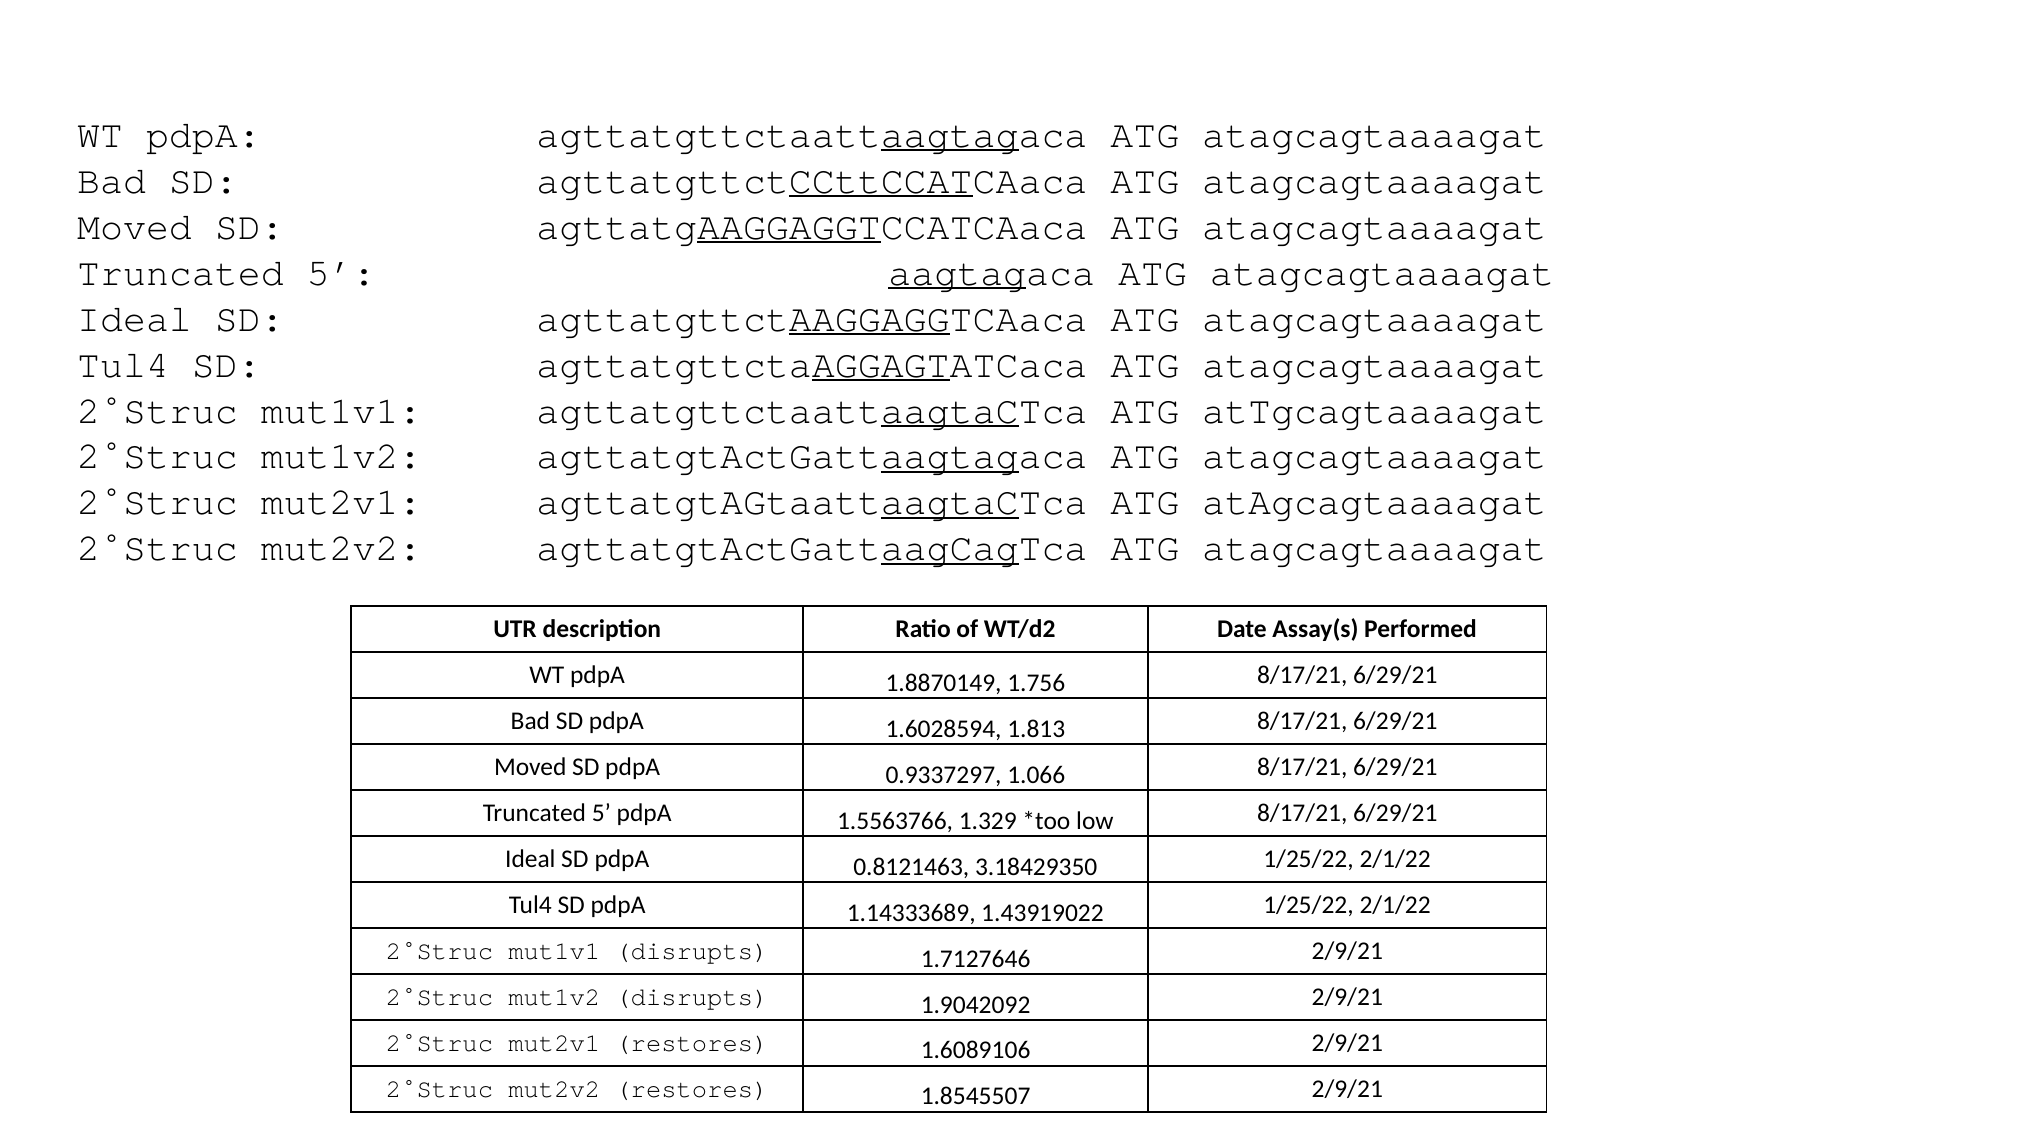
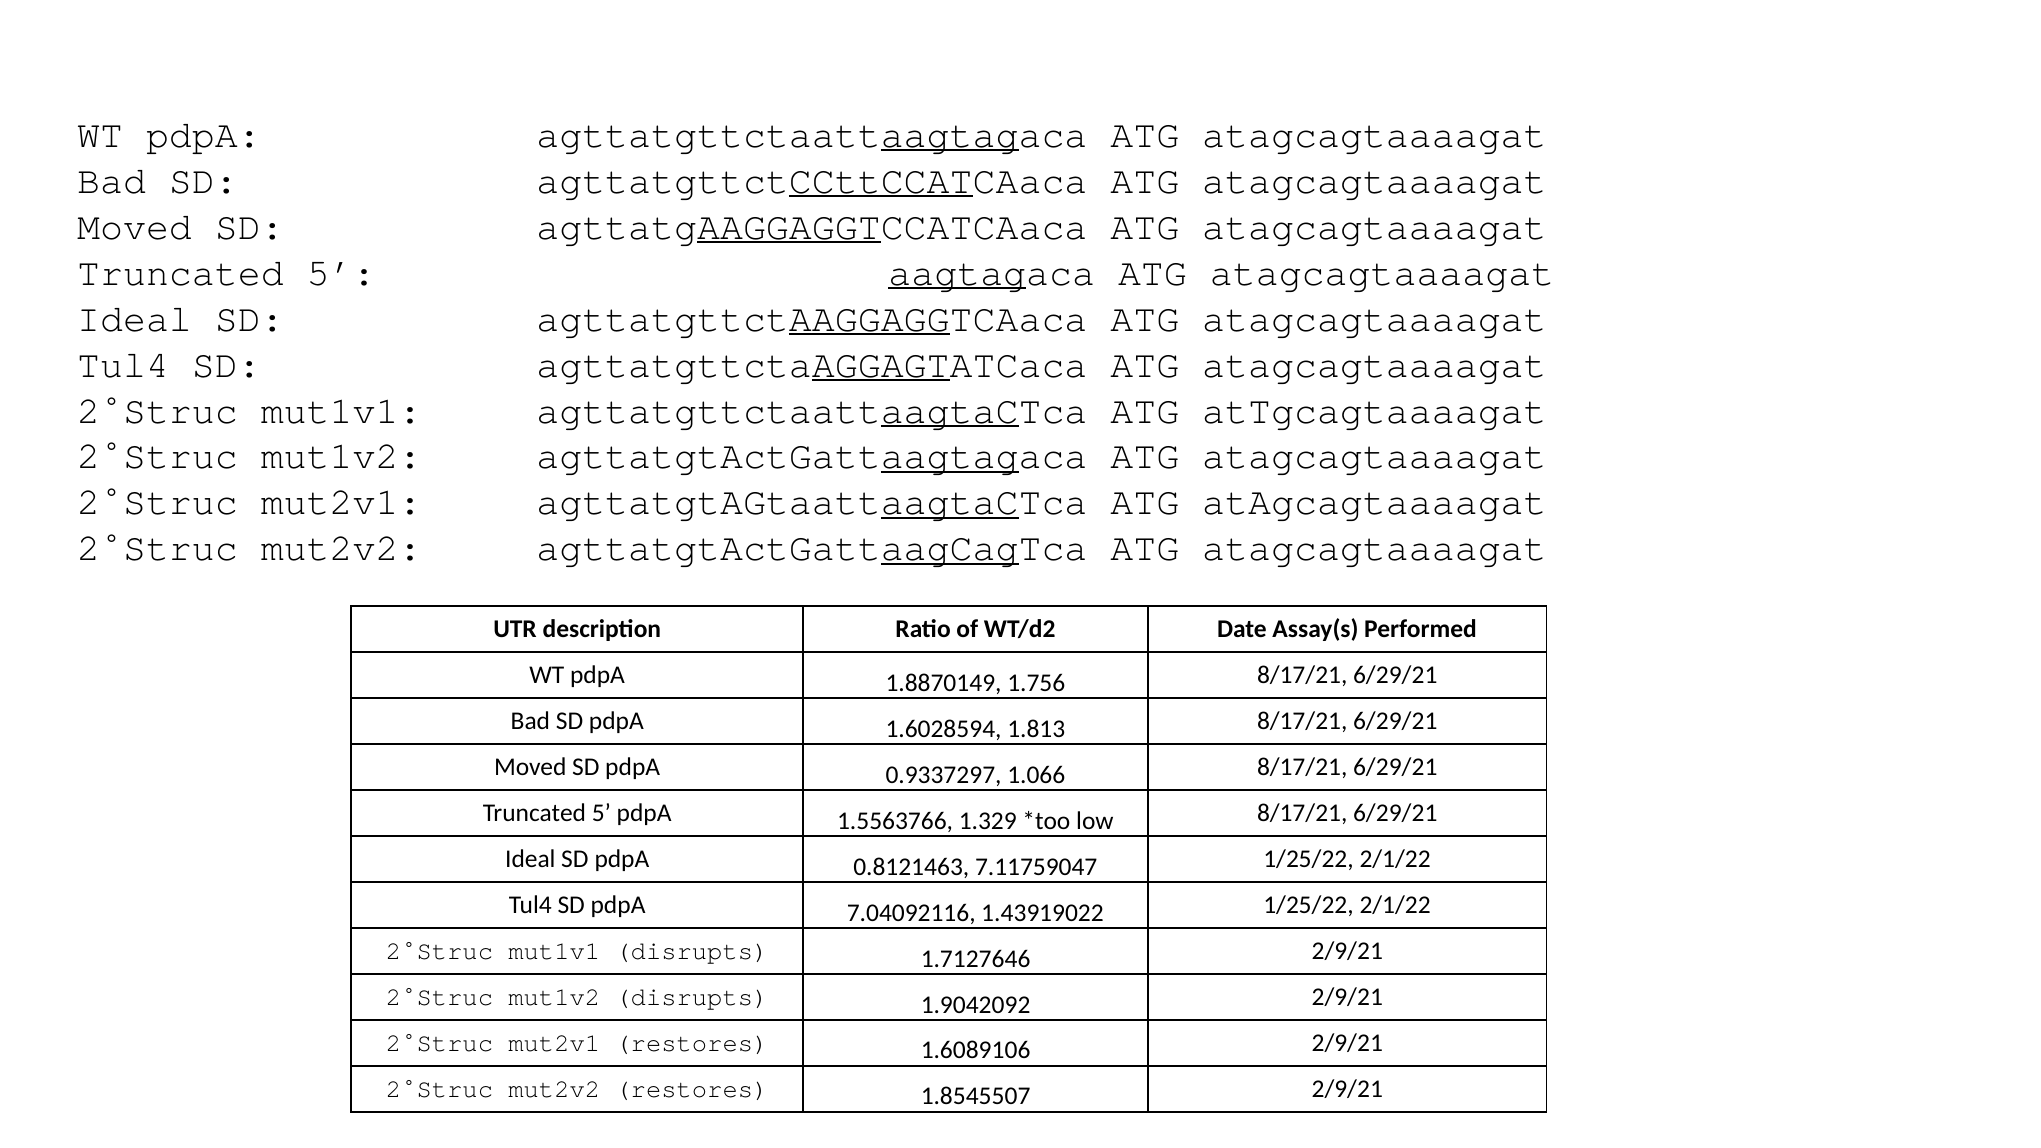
3.18429350: 3.18429350 -> 7.11759047
1.14333689: 1.14333689 -> 7.04092116
